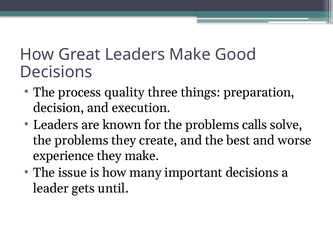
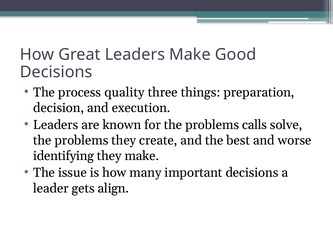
experience: experience -> identifying
until: until -> align
